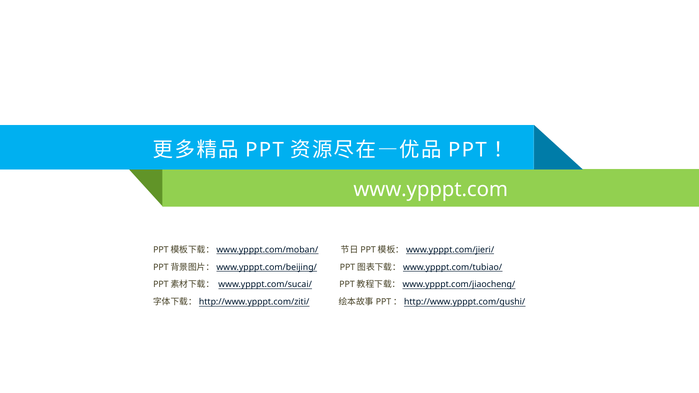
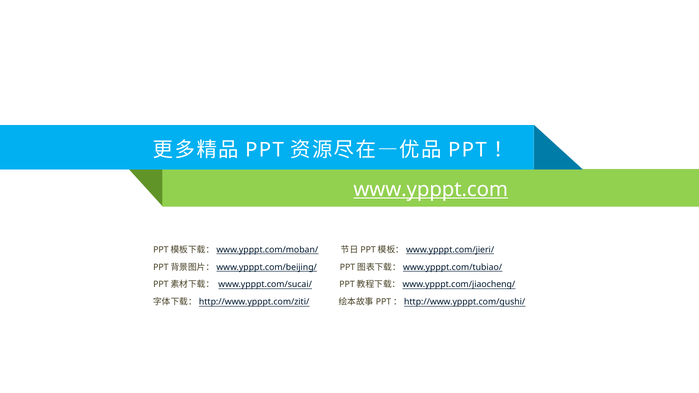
www.ypppt.com underline: none -> present
